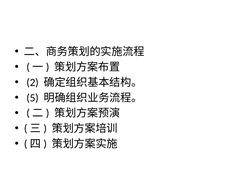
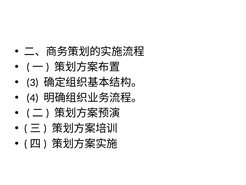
2: 2 -> 3
5: 5 -> 4
